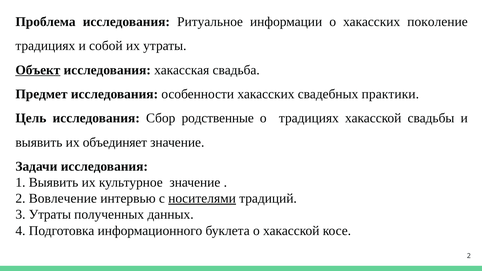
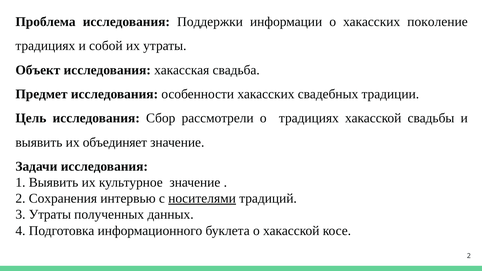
Ритуальное: Ритуальное -> Поддержки
Объект underline: present -> none
практики: практики -> традиции
родственные: родственные -> рассмотрели
Вовлечение: Вовлечение -> Сохранения
